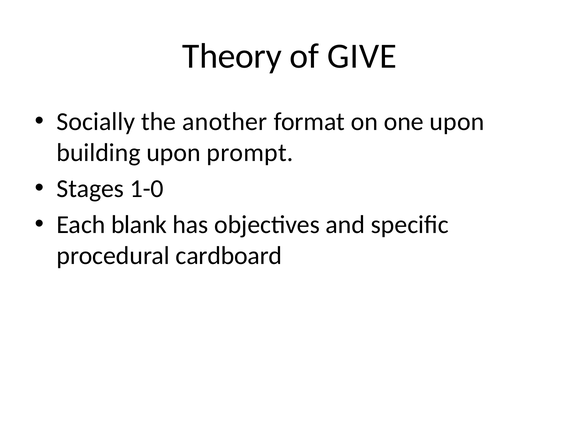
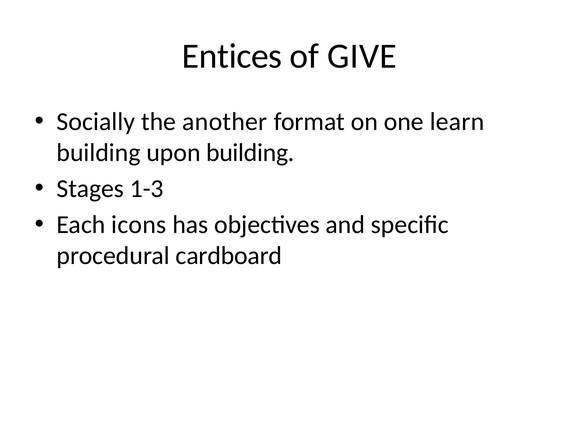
Theory: Theory -> Entices
one upon: upon -> learn
upon prompt: prompt -> building
1-0: 1-0 -> 1-3
blank: blank -> icons
